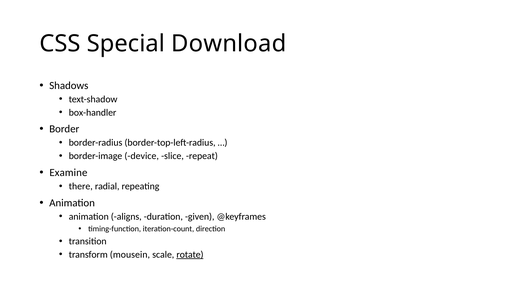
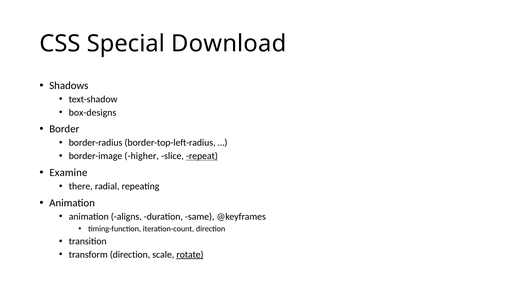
box-handler: box-handler -> box-designs
device: device -> higher
repeat underline: none -> present
given: given -> same
transform mousein: mousein -> direction
